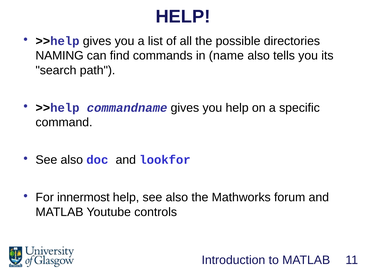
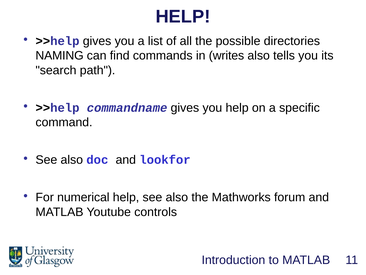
name: name -> writes
innermost: innermost -> numerical
